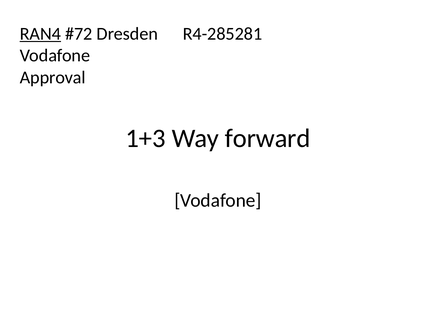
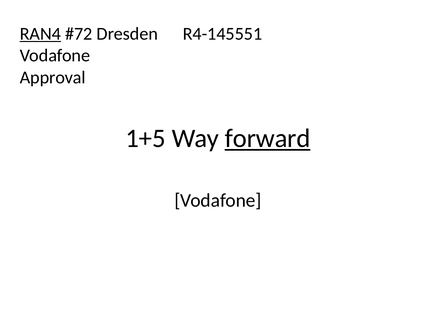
R4-285281: R4-285281 -> R4-145551
1+3: 1+3 -> 1+5
forward underline: none -> present
